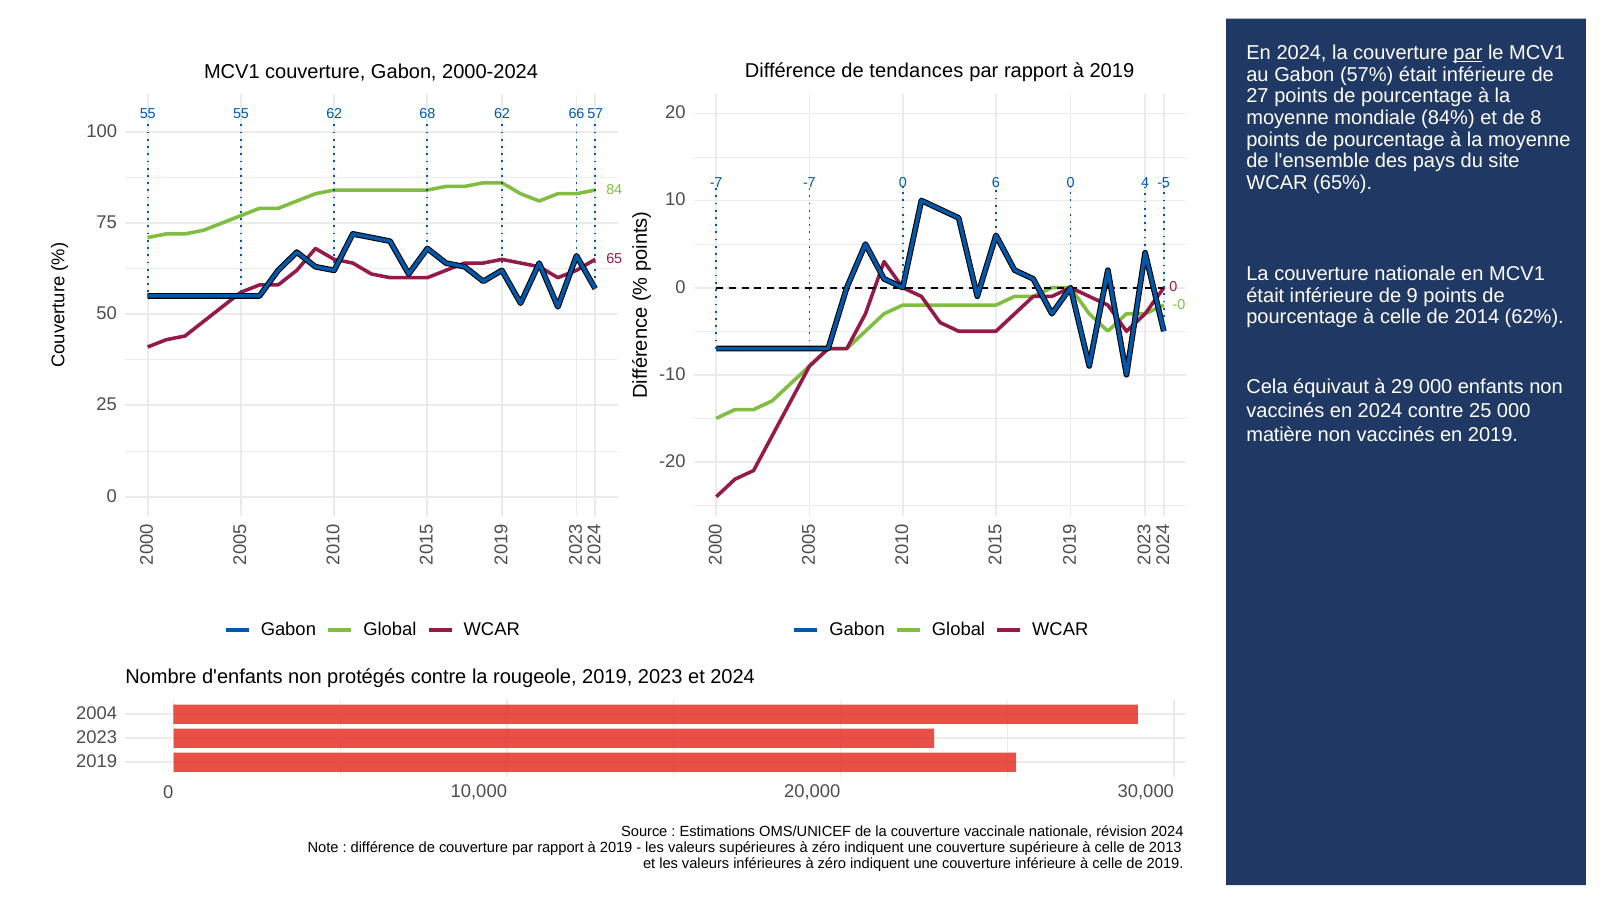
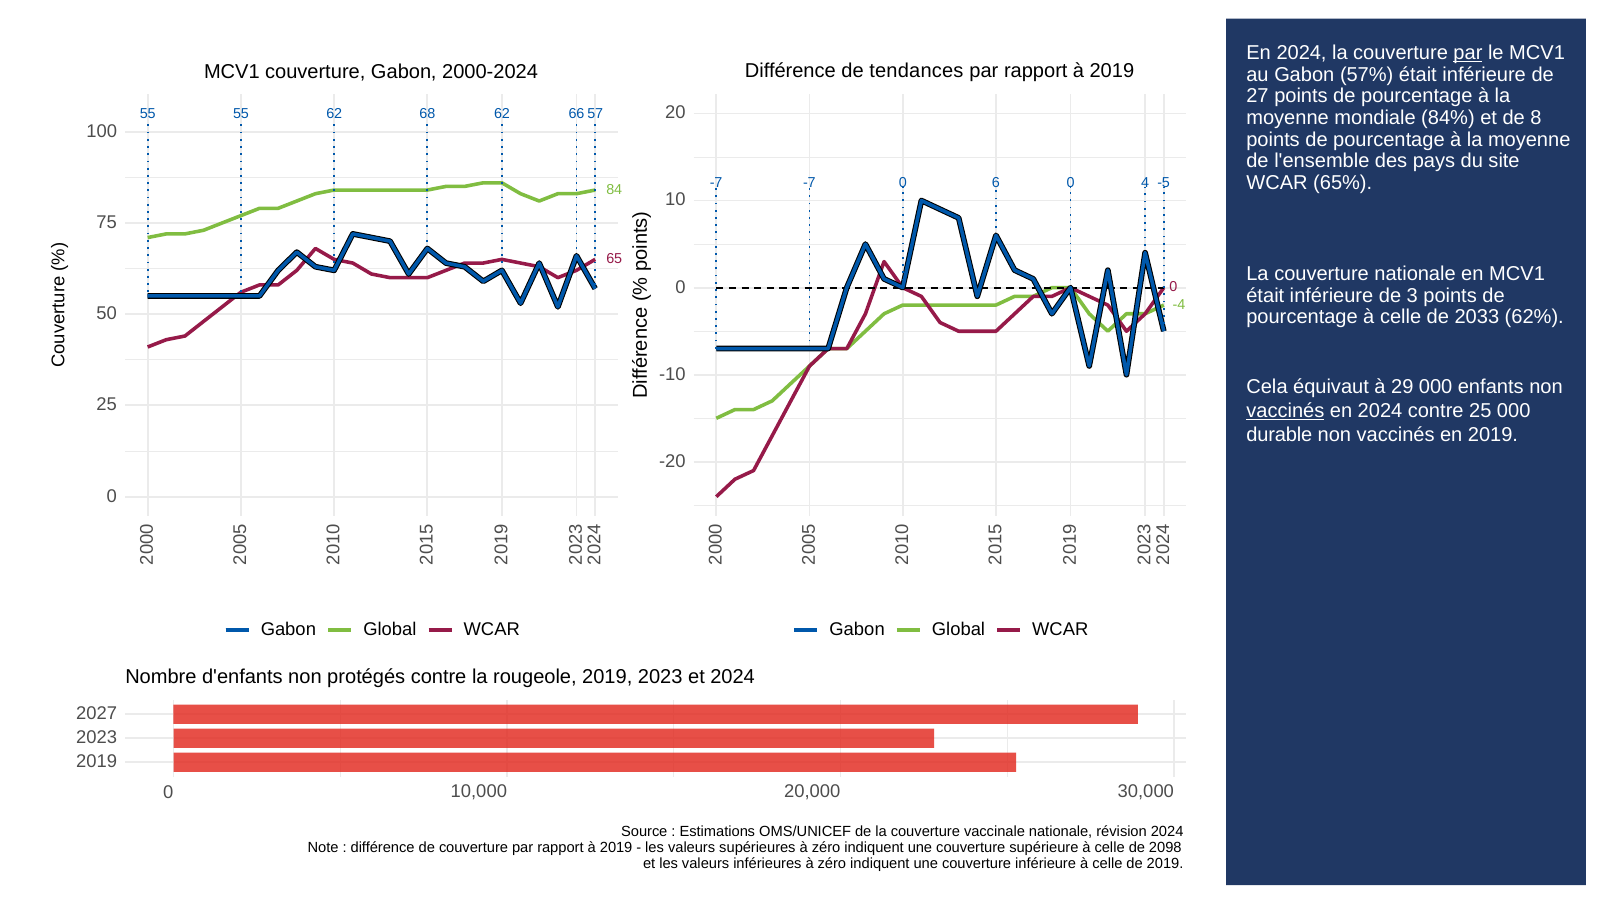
de 9: 9 -> 3
-0: -0 -> -4
2014: 2014 -> 2033
vaccinés at (1285, 411) underline: none -> present
matière: matière -> durable
2004: 2004 -> 2027
2013: 2013 -> 2098
